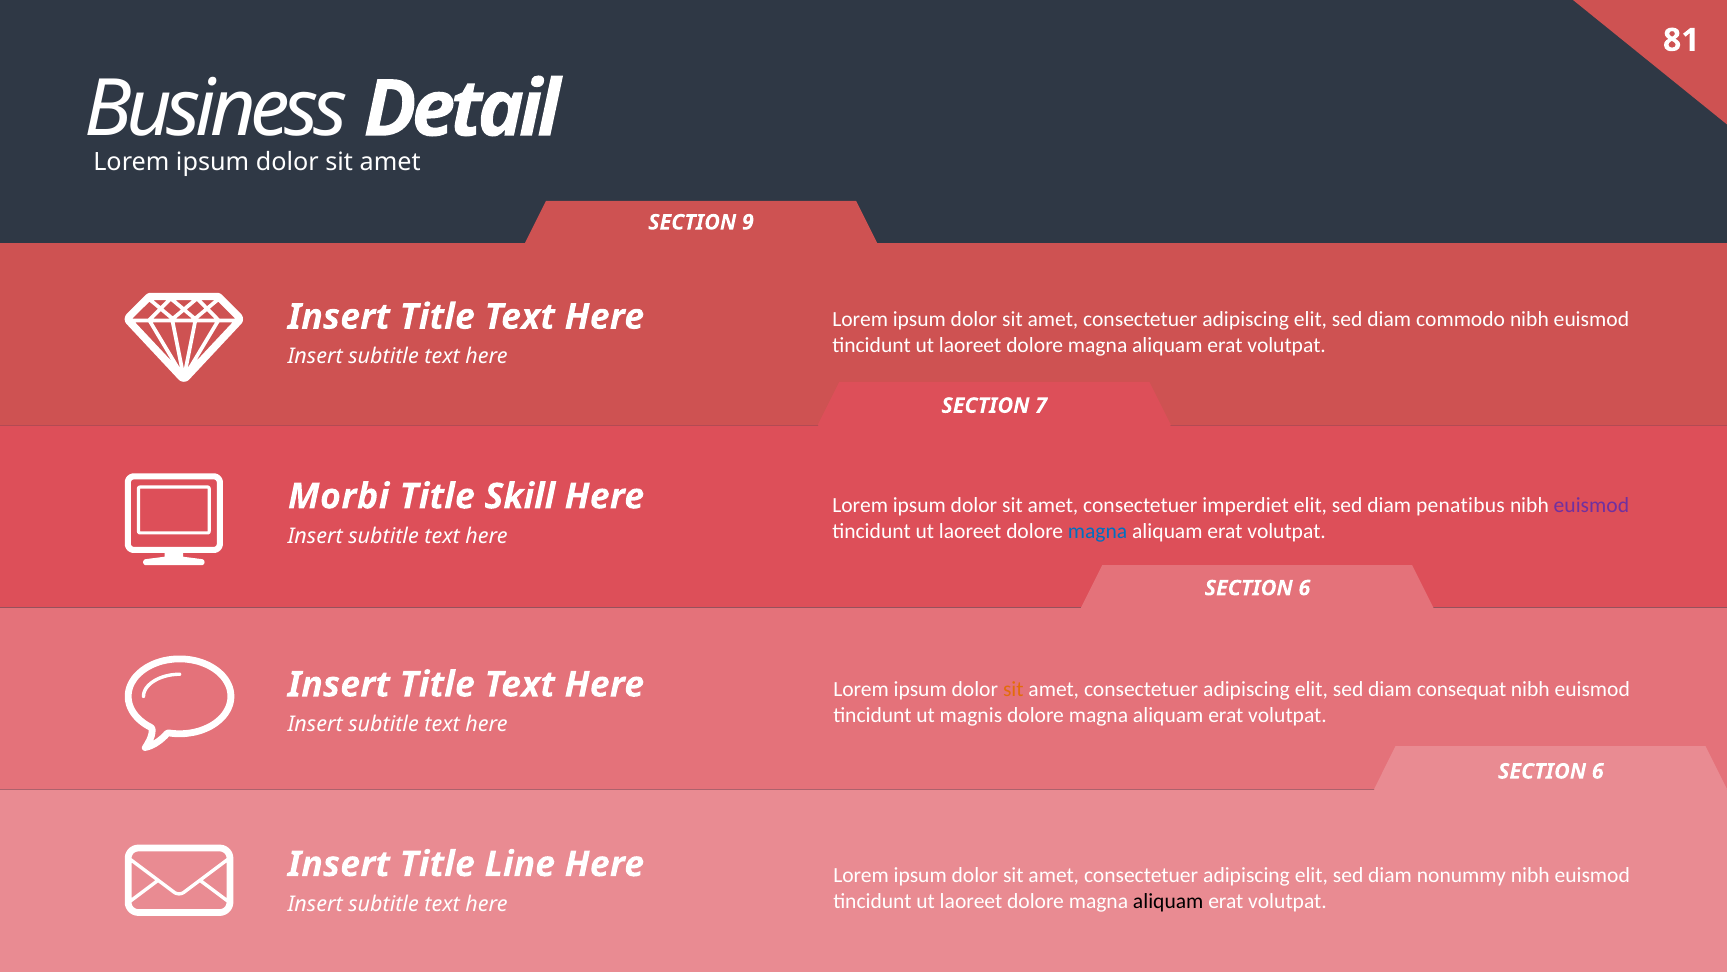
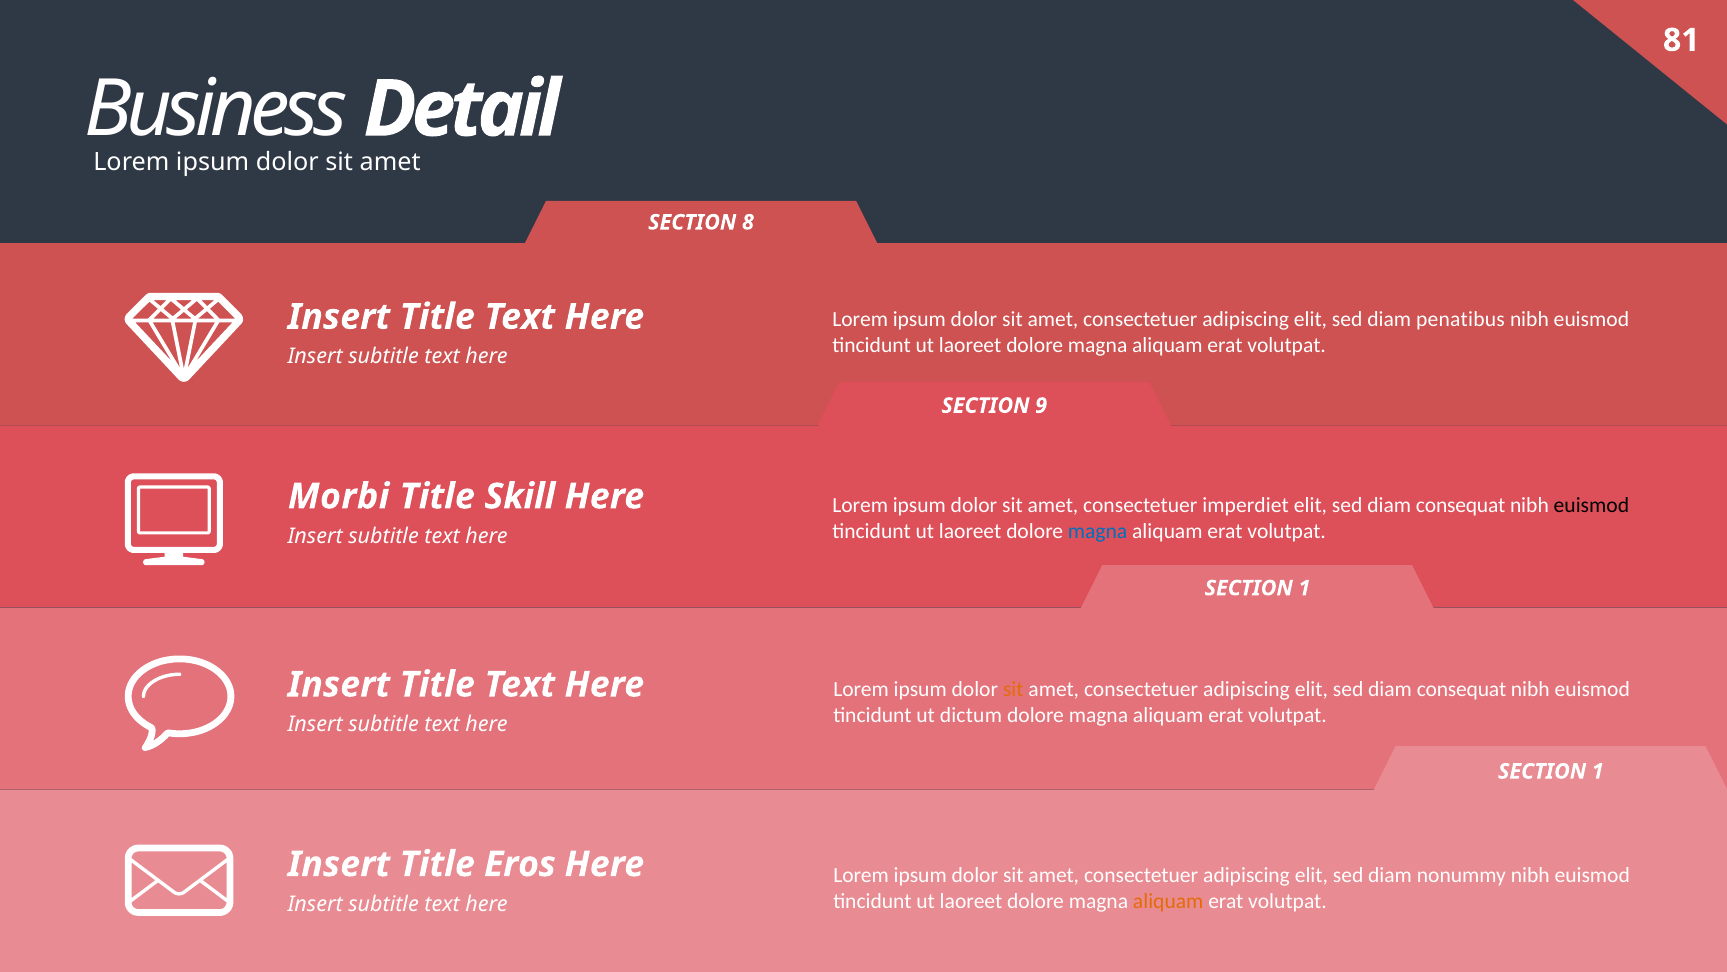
9: 9 -> 8
commodo: commodo -> penatibus
7: 7 -> 9
penatibus at (1460, 505): penatibus -> consequat
euismod at (1591, 505) colour: purple -> black
6 at (1304, 588): 6 -> 1
magnis: magnis -> dictum
6 at (1598, 771): 6 -> 1
Line: Line -> Eros
aliquam at (1168, 901) colour: black -> orange
